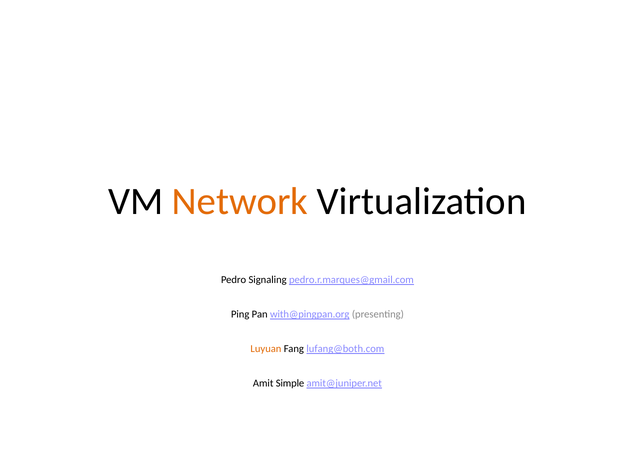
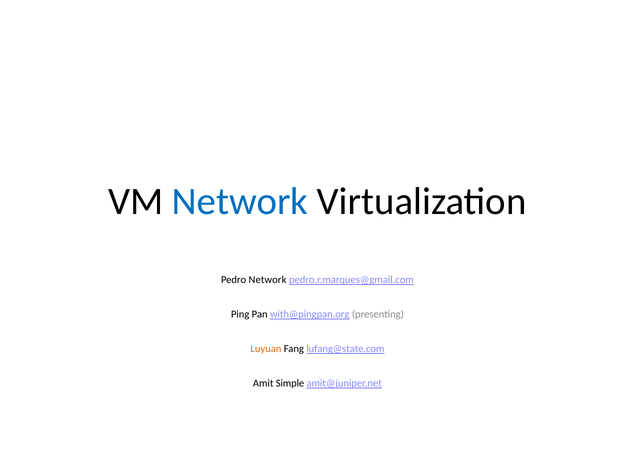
Network at (240, 202) colour: orange -> blue
Pedro Signaling: Signaling -> Network
lufang@both.com: lufang@both.com -> lufang@state.com
